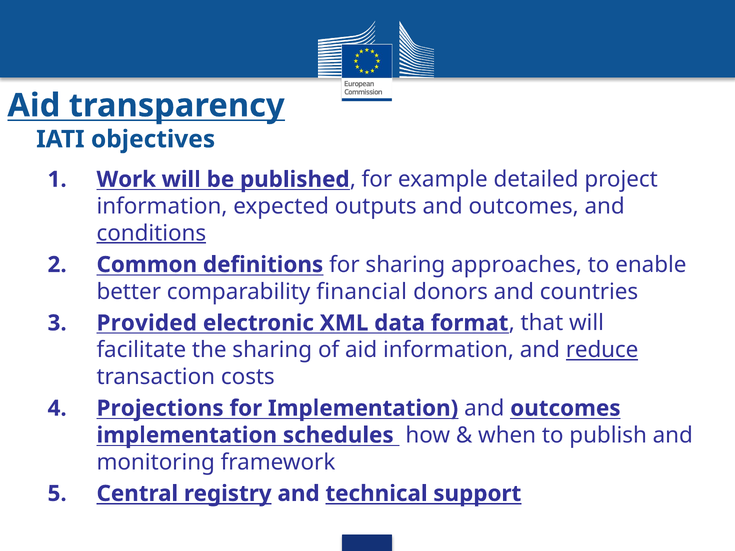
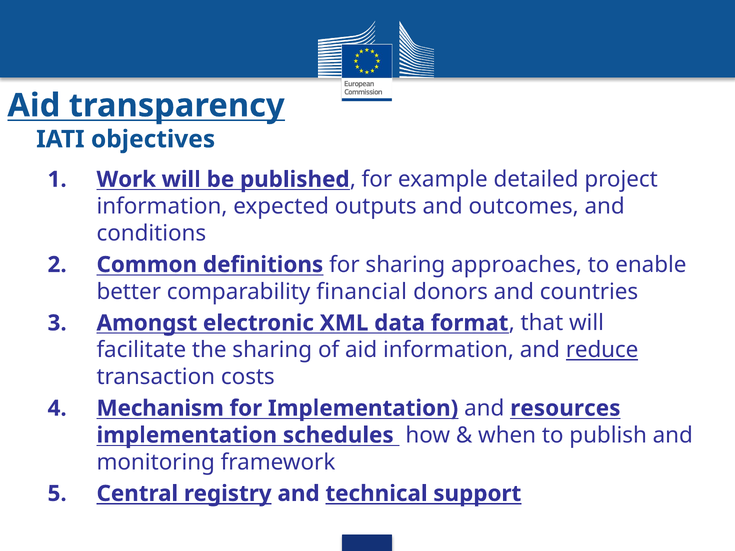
conditions underline: present -> none
Provided: Provided -> Amongst
Projections: Projections -> Mechanism
Implementation and outcomes: outcomes -> resources
